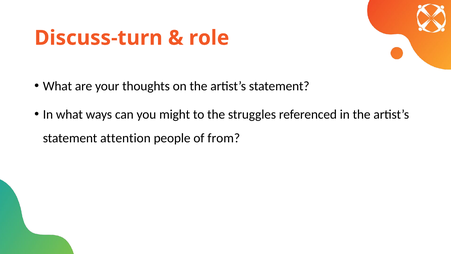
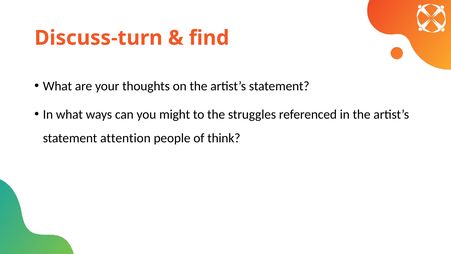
role: role -> find
from: from -> think
